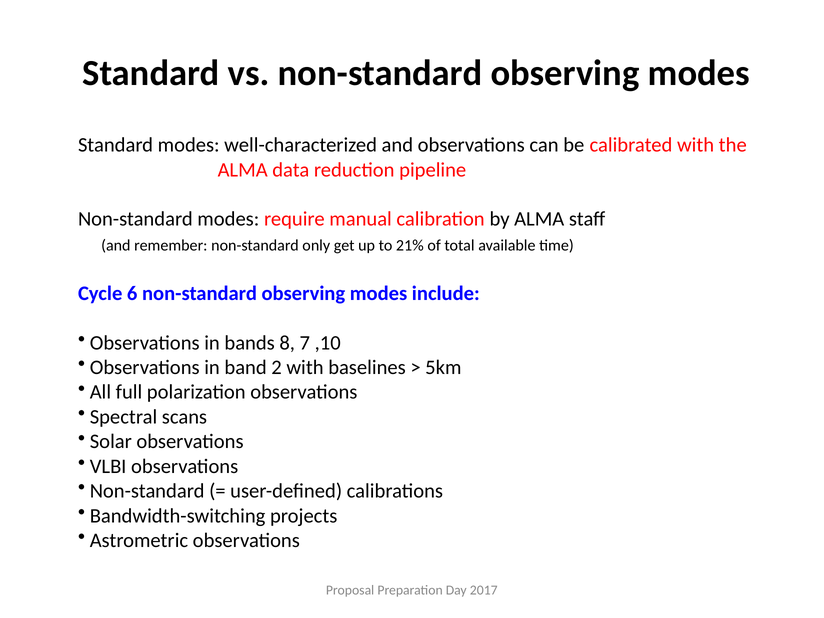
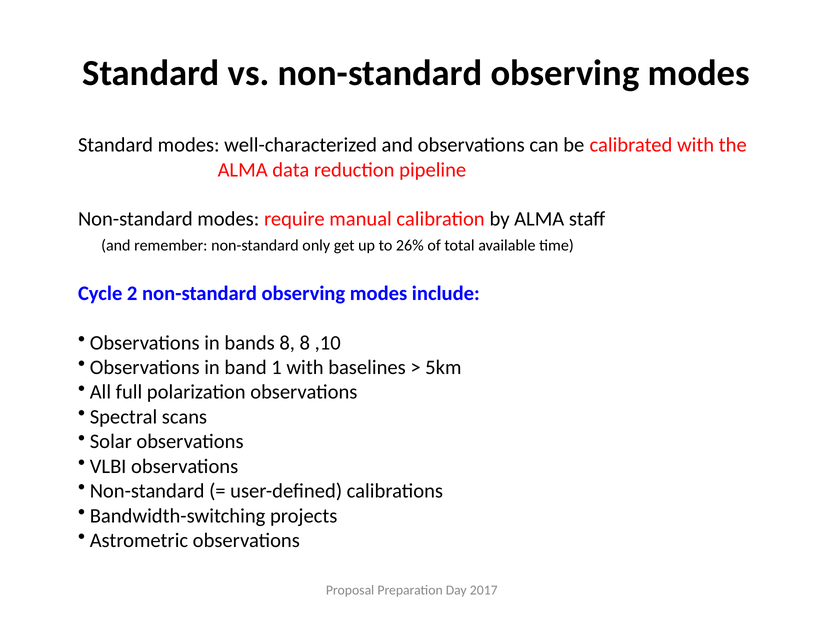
21%: 21% -> 26%
6: 6 -> 2
8 7: 7 -> 8
2: 2 -> 1
